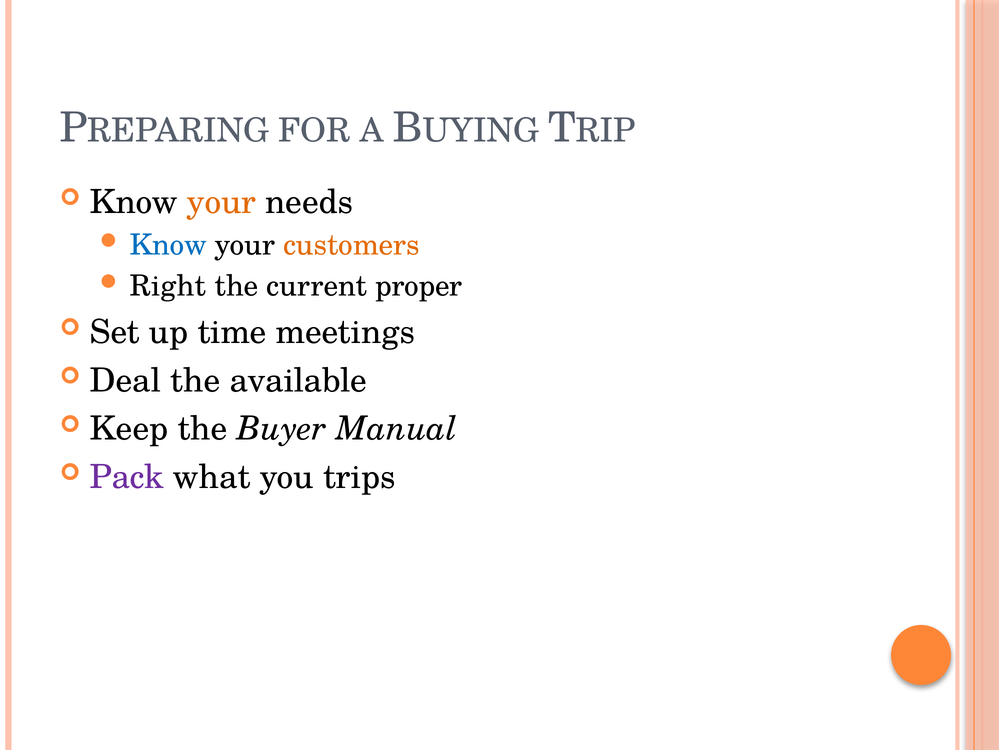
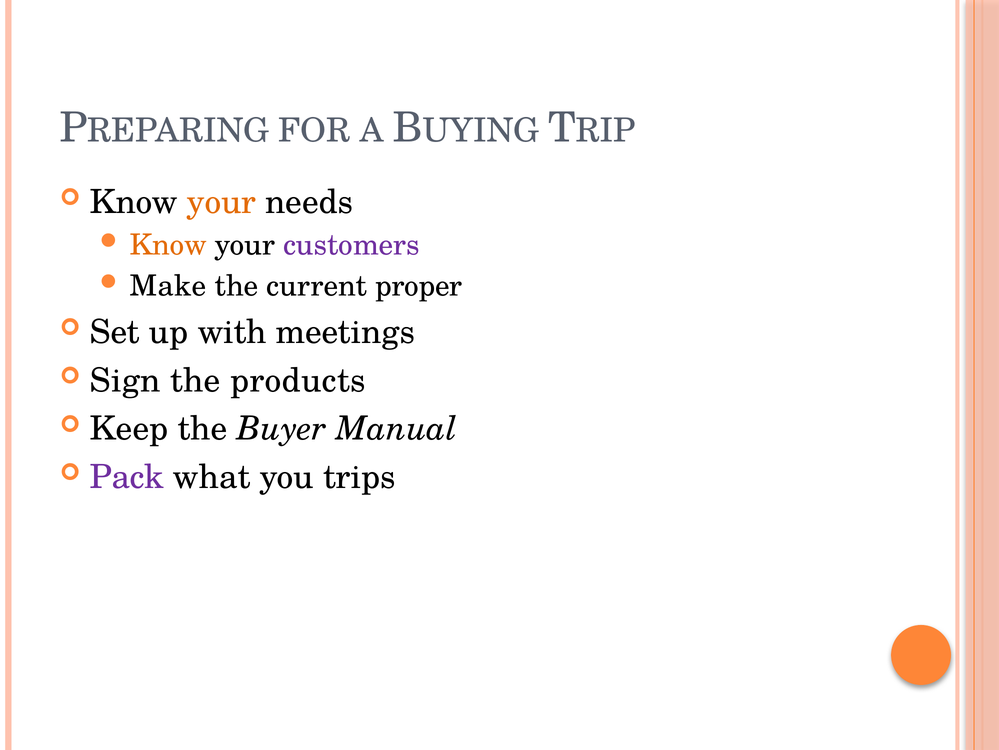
Know at (168, 245) colour: blue -> orange
customers colour: orange -> purple
Right: Right -> Make
time: time -> with
Deal: Deal -> Sign
available: available -> products
